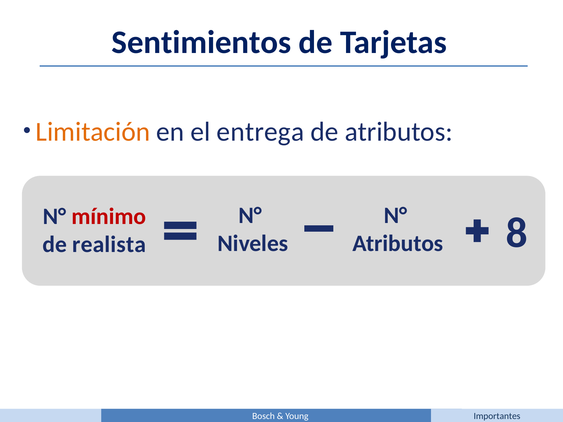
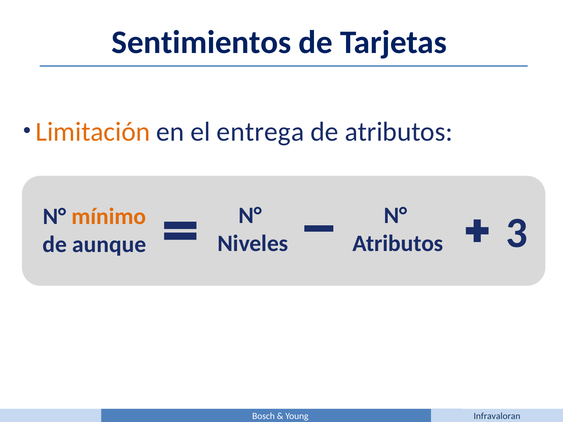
mínimo colour: red -> orange
8: 8 -> 3
realista: realista -> aunque
Importantes: Importantes -> Infravaloran
